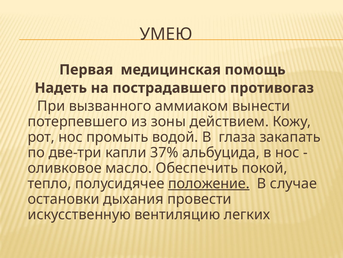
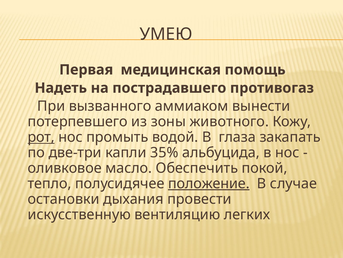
действием: действием -> животного
рот underline: none -> present
37%: 37% -> 35%
